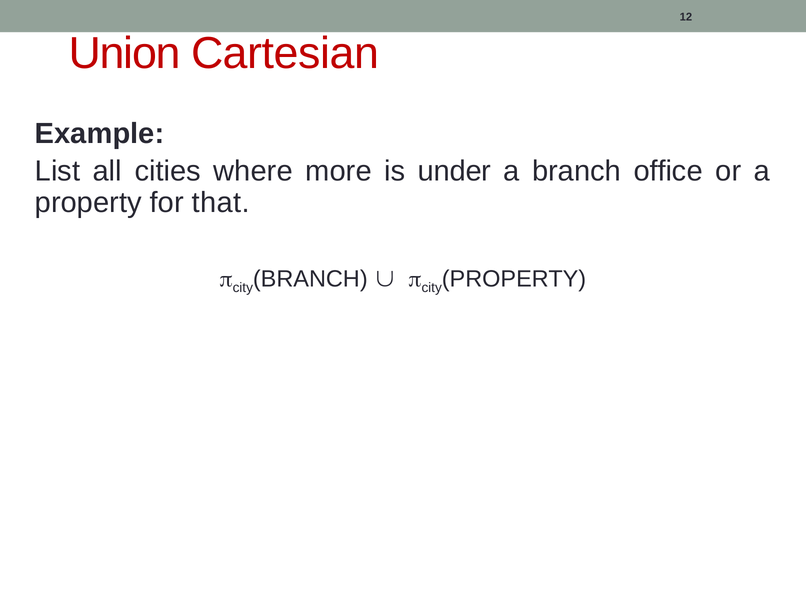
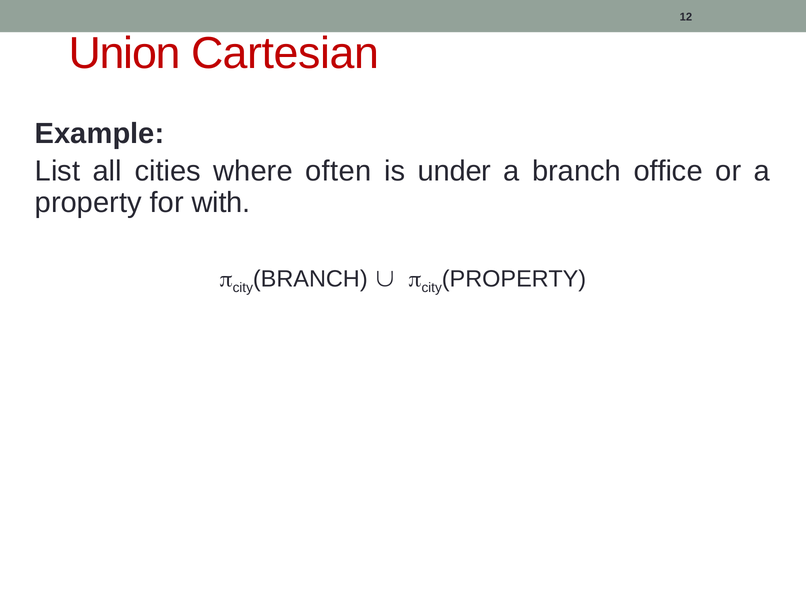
more: more -> often
that: that -> with
